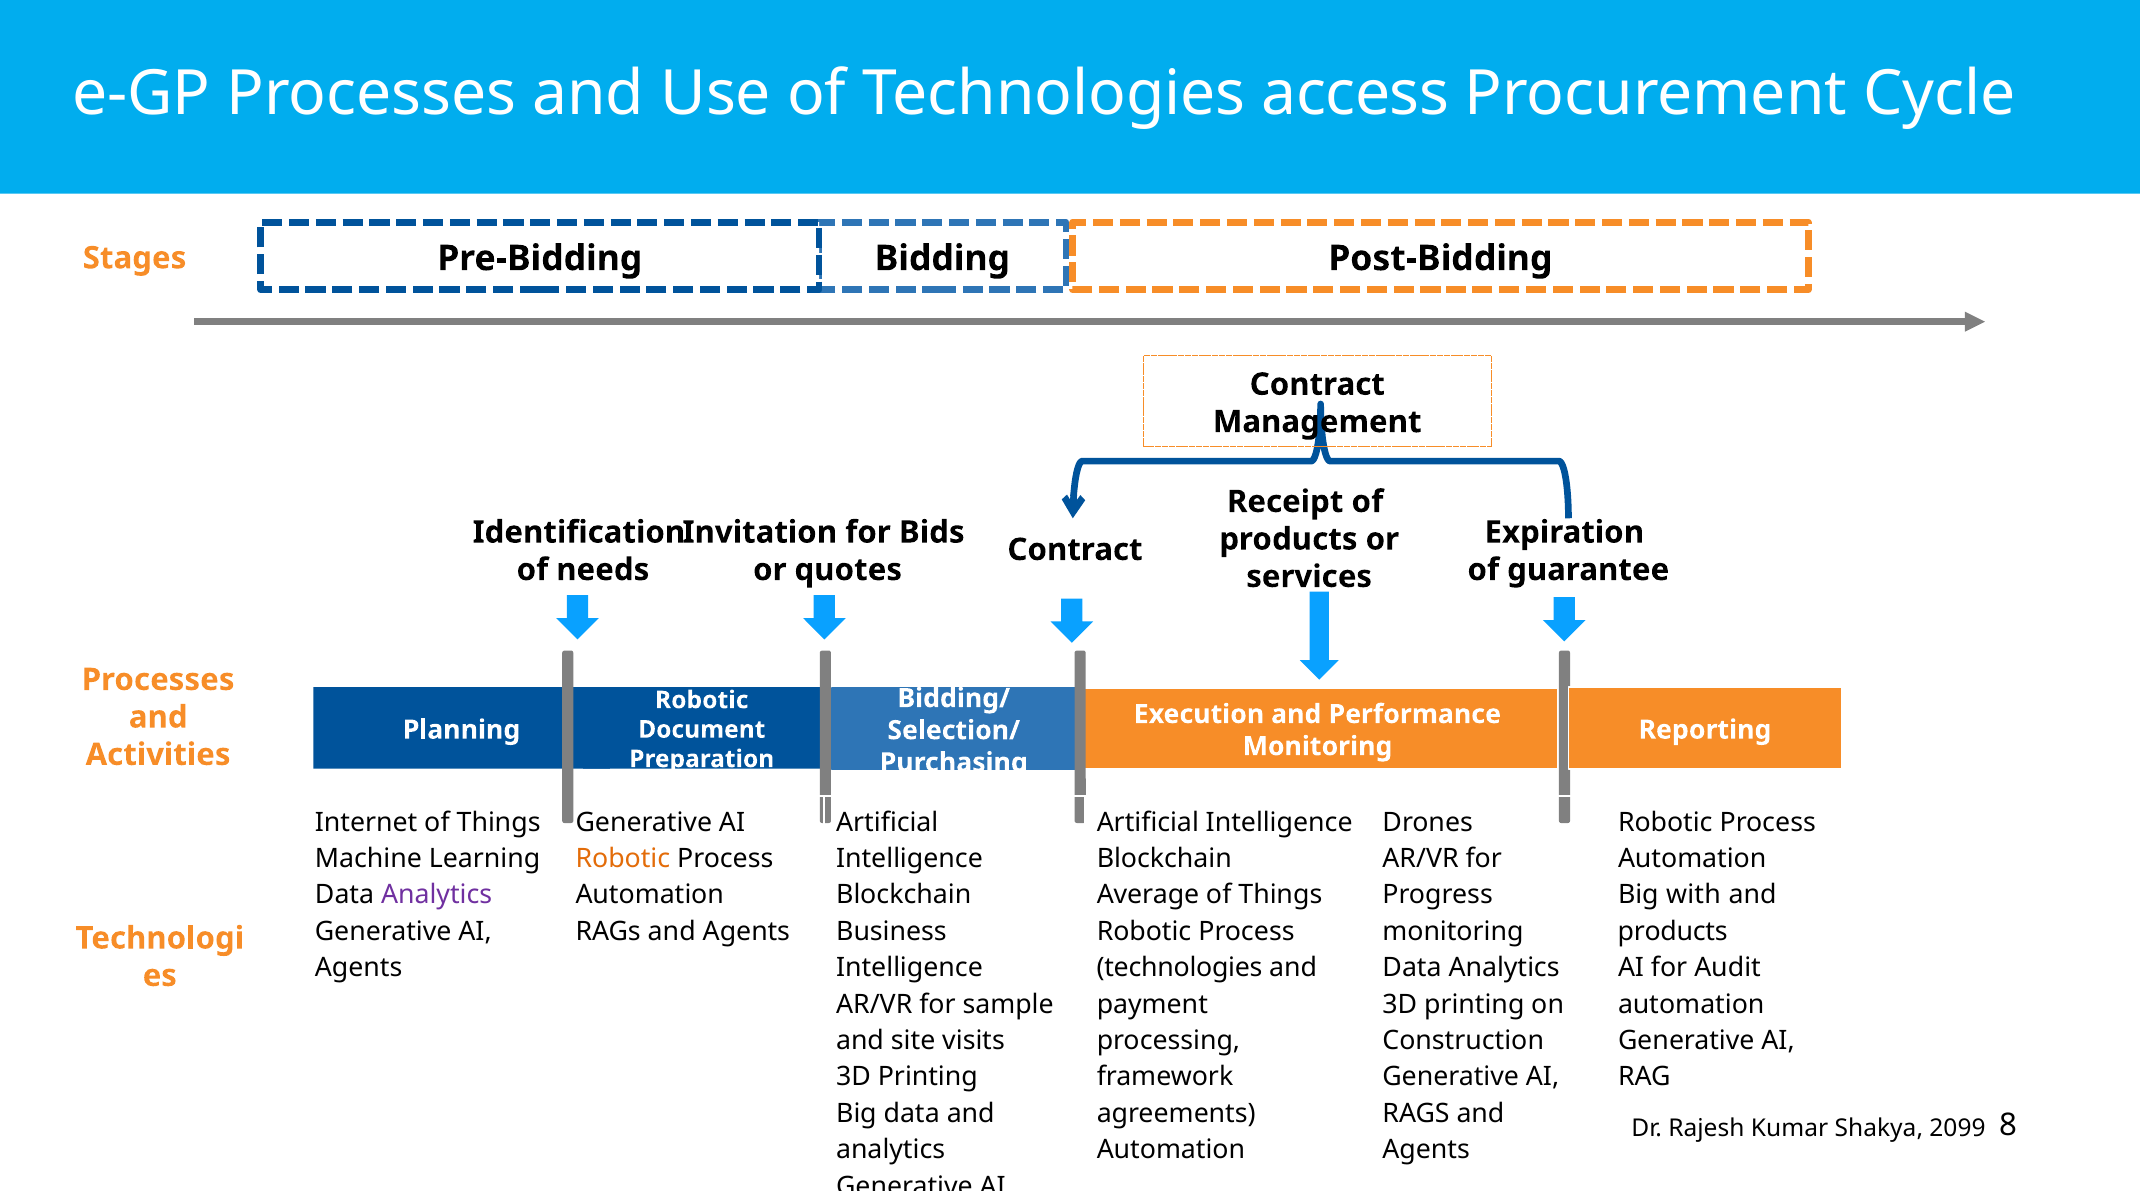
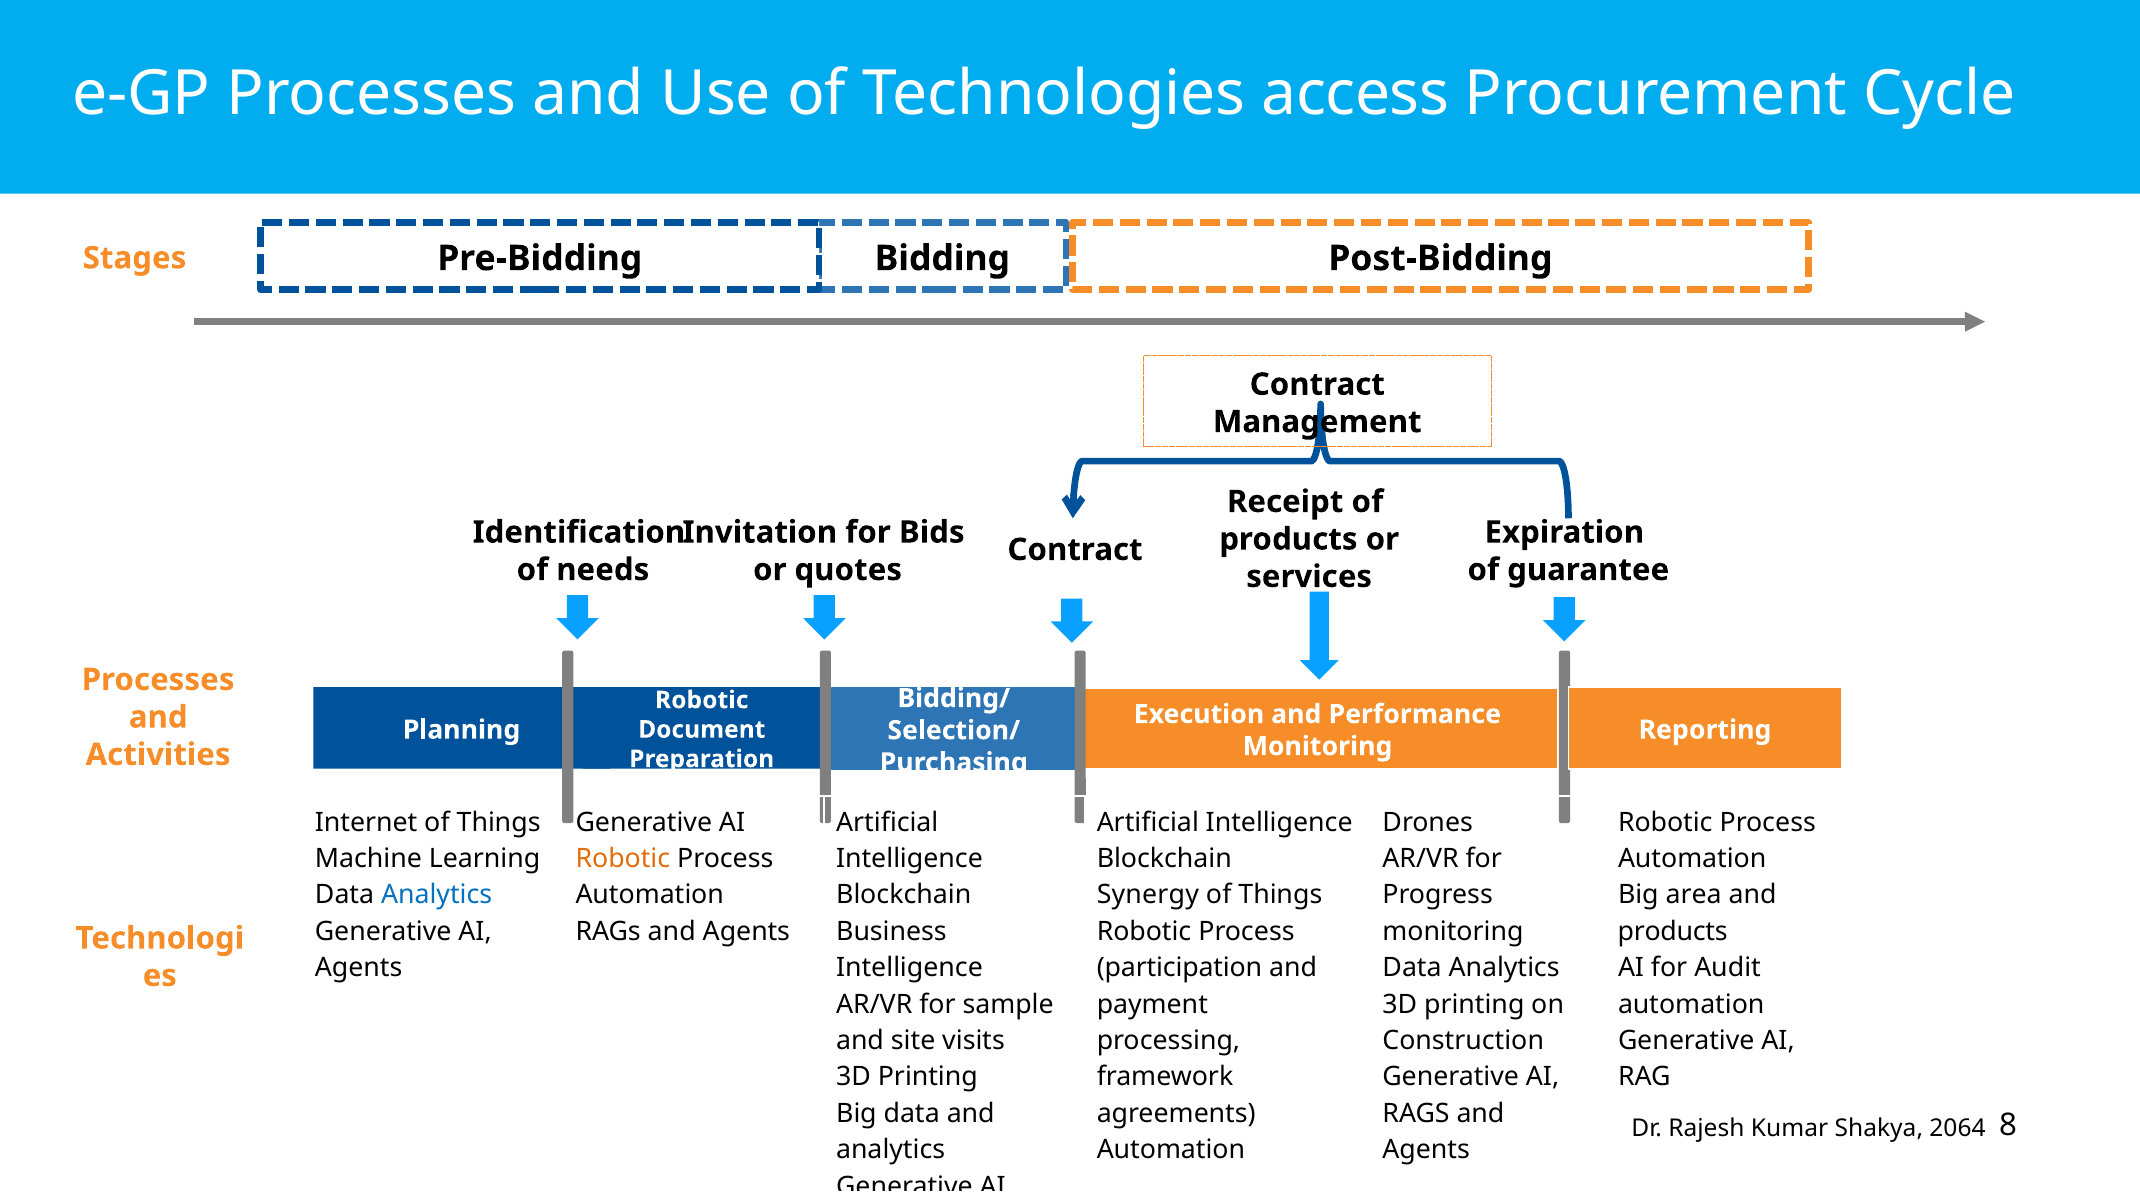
Analytics at (437, 895) colour: purple -> blue
Average: Average -> Synergy
with: with -> area
technologies at (1180, 968): technologies -> participation
2099: 2099 -> 2064
